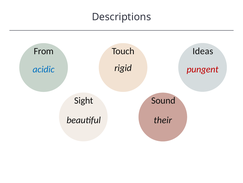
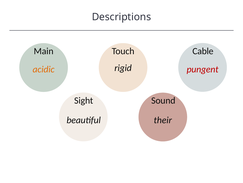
From: From -> Main
Ideas: Ideas -> Cable
acidic colour: blue -> orange
